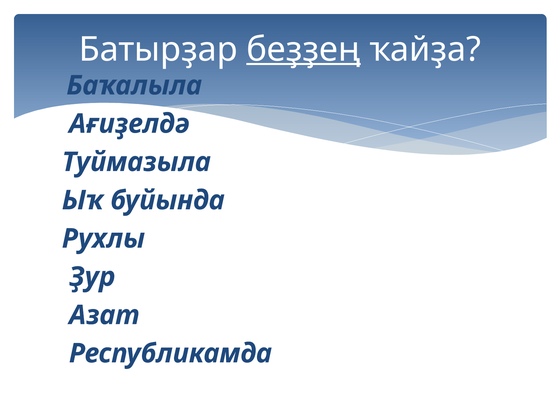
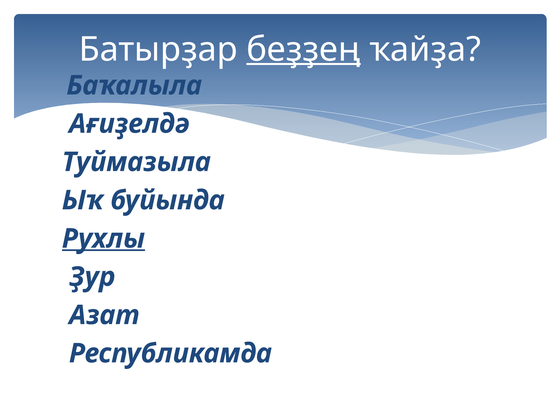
Рухлы underline: none -> present
